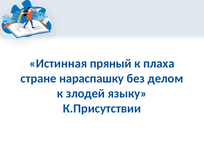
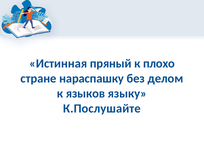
плаха: плаха -> плохо
злодей: злодей -> языков
К.Присутствии: К.Присутствии -> К.Послушайте
